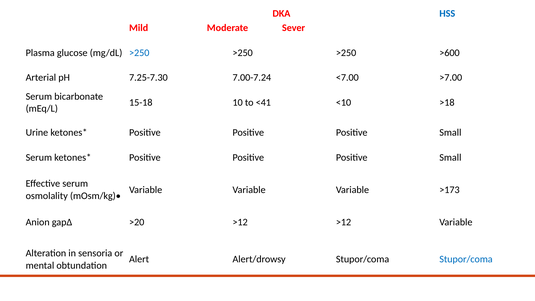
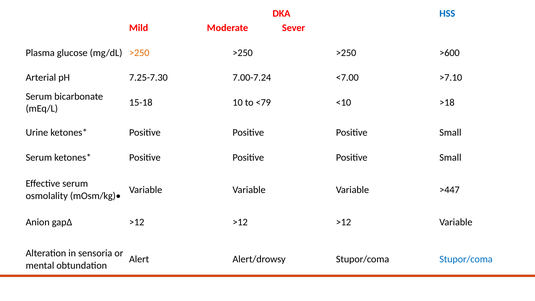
>250 at (139, 53) colour: blue -> orange
>7.00: >7.00 -> >7.10
<41: <41 -> <79
>173: >173 -> >447
gapΔ >20: >20 -> >12
